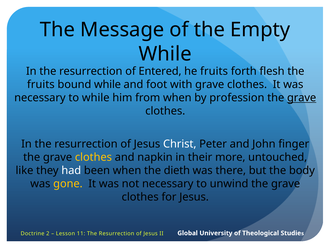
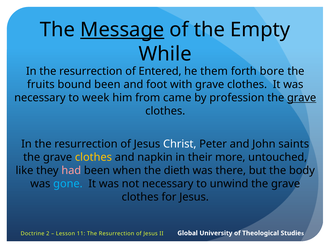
Message underline: none -> present
he fruits: fruits -> them
flesh: flesh -> bore
bound while: while -> been
to while: while -> week
from when: when -> came
finger: finger -> saints
had colour: white -> pink
gone colour: yellow -> light blue
